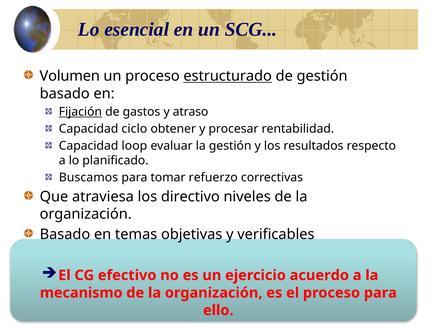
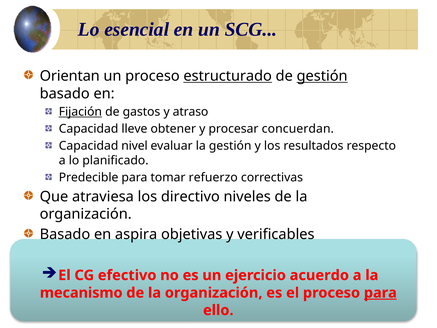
Volumen: Volumen -> Orientan
gestión at (322, 76) underline: none -> present
ciclo: ciclo -> lleve
rentabilidad: rentabilidad -> concuerdan
loop: loop -> nivel
Buscamos: Buscamos -> Predecible
temas: temas -> aspira
para at (380, 293) underline: none -> present
